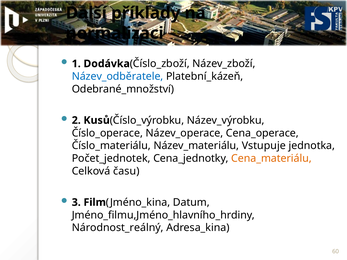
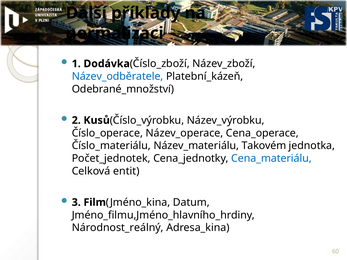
Vstupuje: Vstupuje -> Takovém
Cena_materiálu colour: orange -> blue
času: času -> entit
